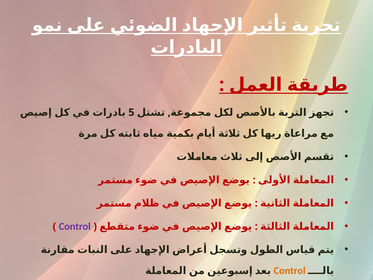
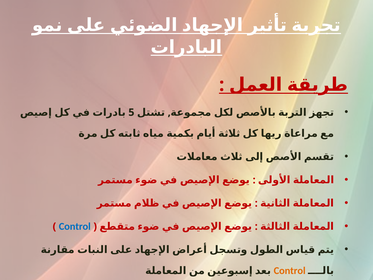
Control at (75, 226) colour: purple -> blue
